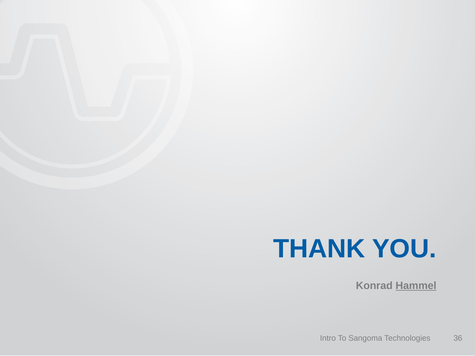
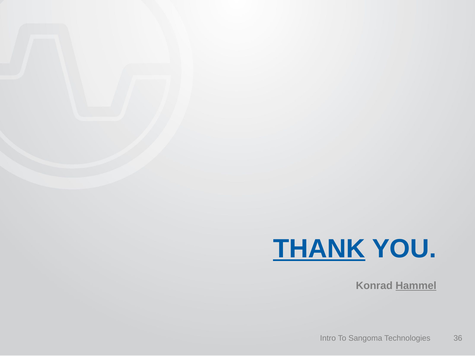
THANK underline: none -> present
